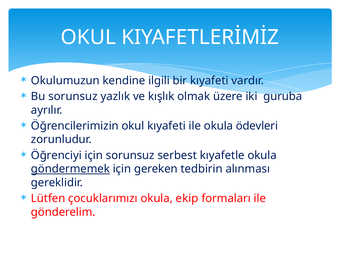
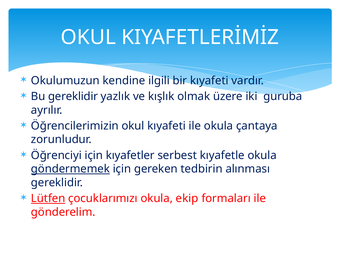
Bu sorunsuz: sorunsuz -> gereklidir
ödevleri: ödevleri -> çantaya
için sorunsuz: sorunsuz -> kıyafetler
Lütfen underline: none -> present
